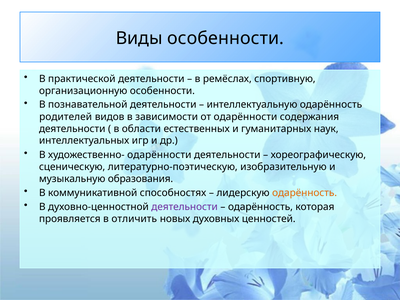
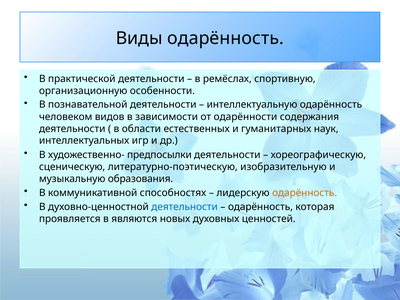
Виды особенности: особенности -> одарённость
родителей: родителей -> человеком
художественно- одарённости: одарённости -> предпосылки
деятельности at (185, 207) colour: purple -> blue
отличить: отличить -> являются
